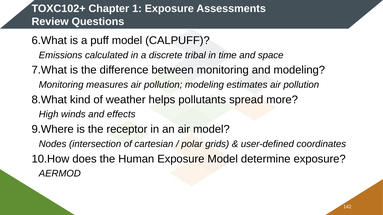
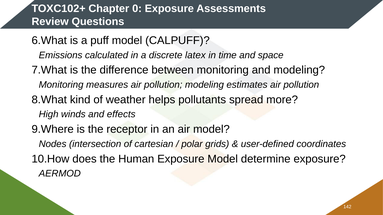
1: 1 -> 0
tribal: tribal -> latex
